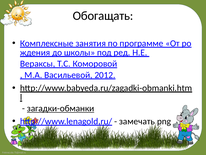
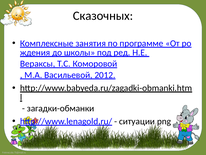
Обогащать: Обогащать -> Сказочных
загадки-обманки underline: present -> none
замечать: замечать -> ситуации
